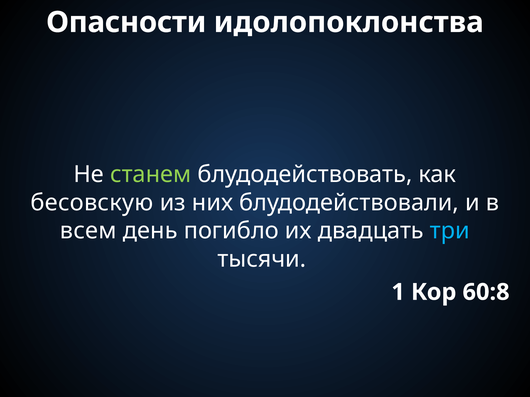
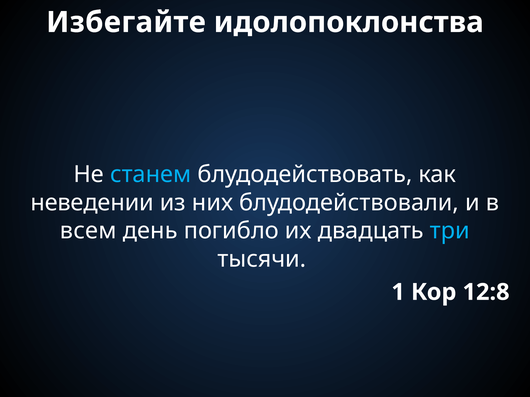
Опасности: Опасности -> Избегайте
станем colour: light green -> light blue
бесовскую: бесовскую -> неведении
60:8: 60:8 -> 12:8
